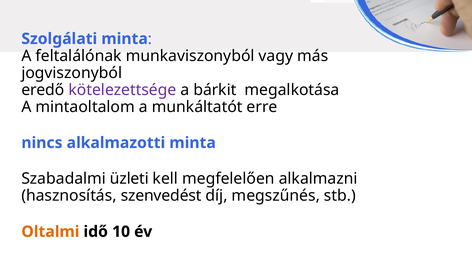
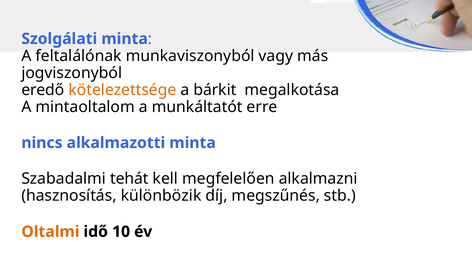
kötelezettsége colour: purple -> orange
üzleti: üzleti -> tehát
szenvedést: szenvedést -> különbözik
